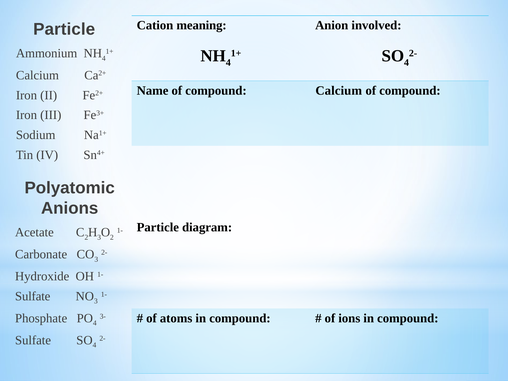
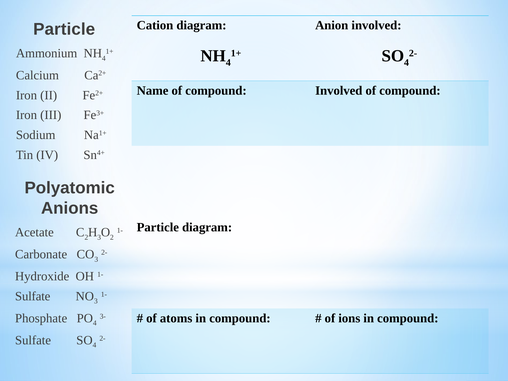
Cation meaning: meaning -> diagram
compound Calcium: Calcium -> Involved
